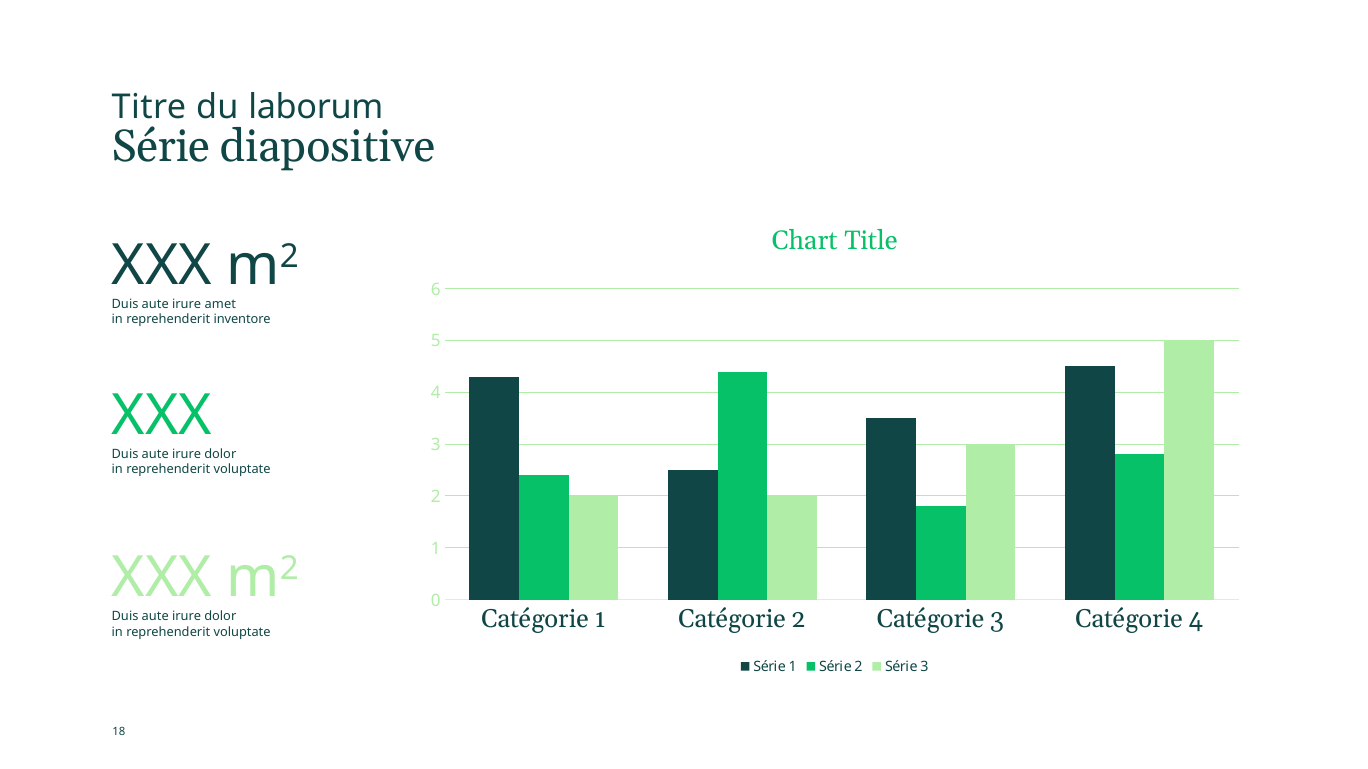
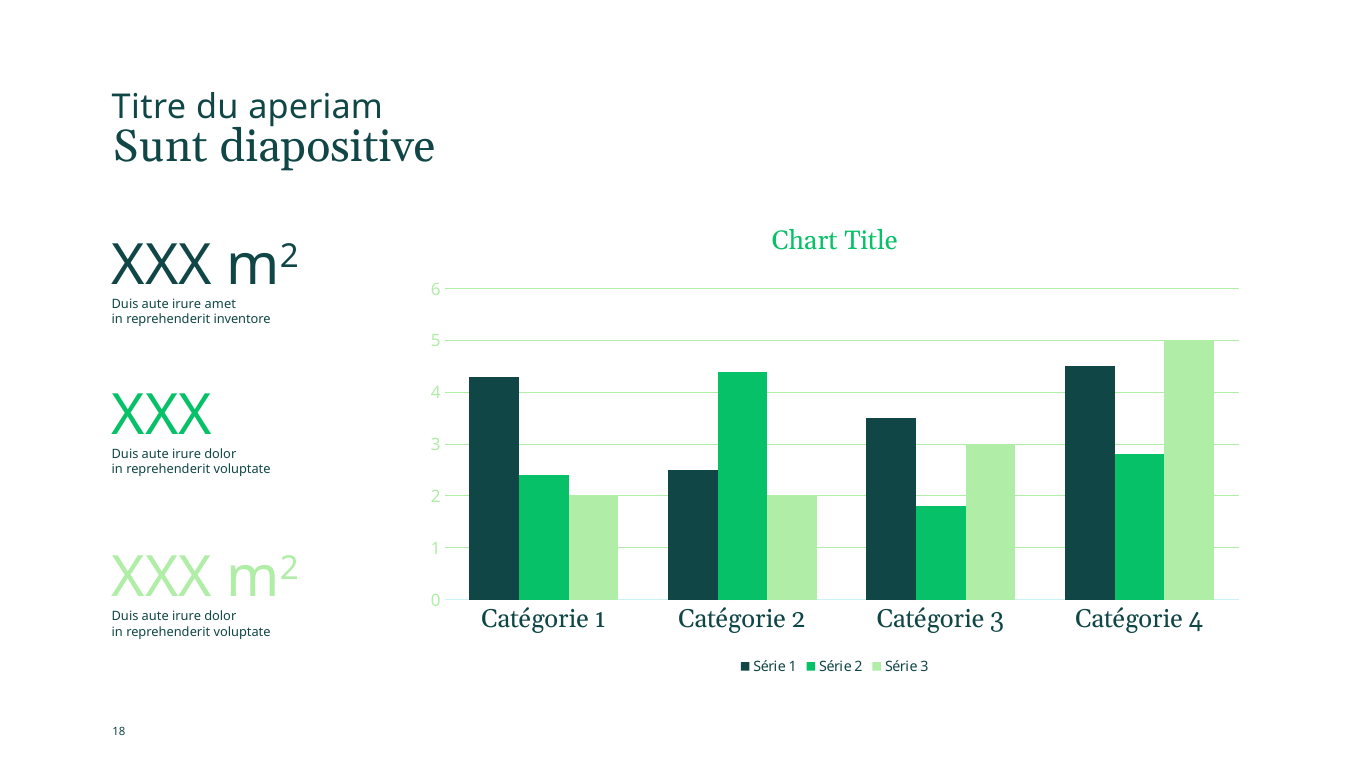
laborum: laborum -> aperiam
Série at (161, 147): Série -> Sunt
